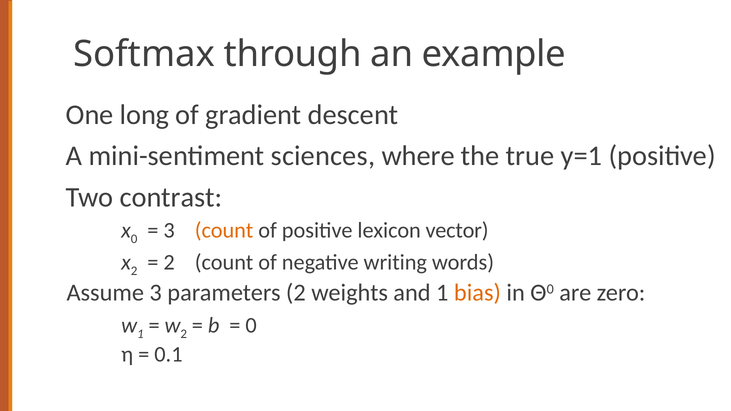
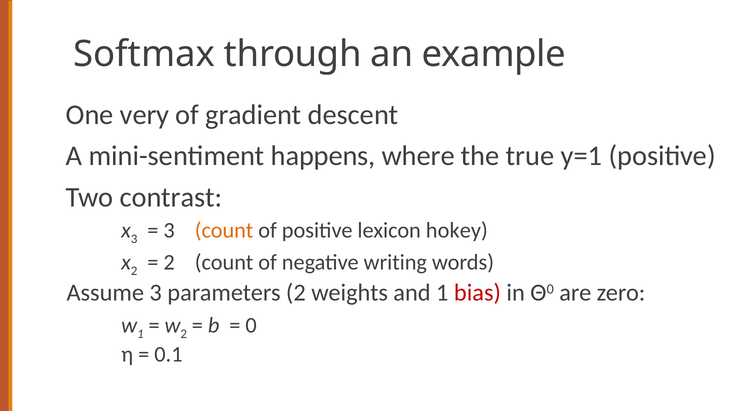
long: long -> very
sciences: sciences -> happens
0 at (134, 239): 0 -> 3
vector: vector -> hokey
bias colour: orange -> red
